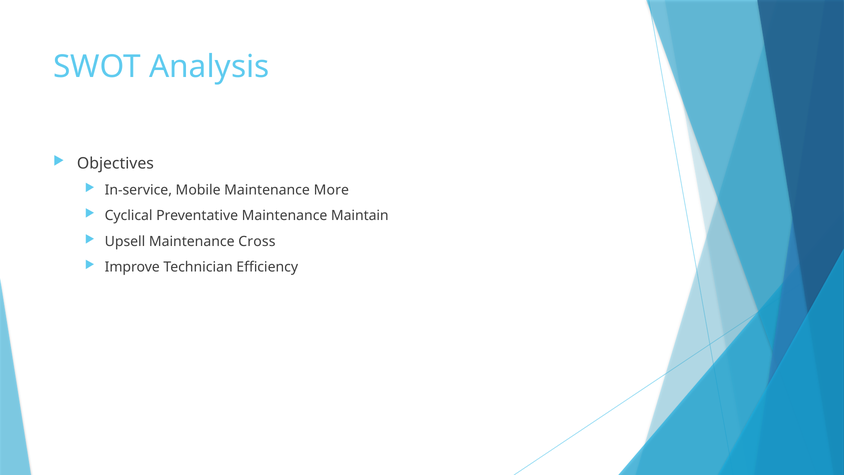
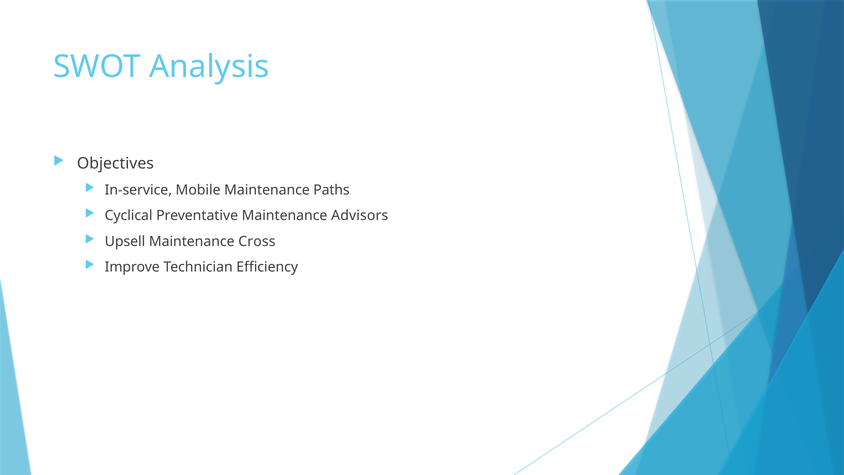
More: More -> Paths
Maintain: Maintain -> Advisors
